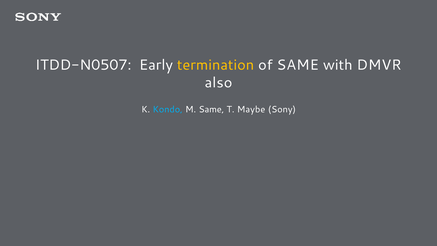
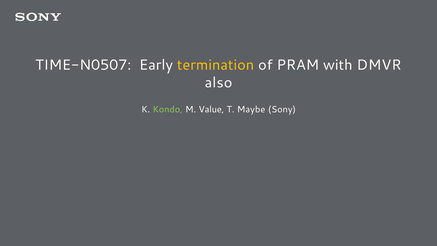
ITDD-N0507: ITDD-N0507 -> TIME-N0507
of SAME: SAME -> PRAM
Kondo colour: light blue -> light green
M Same: Same -> Value
